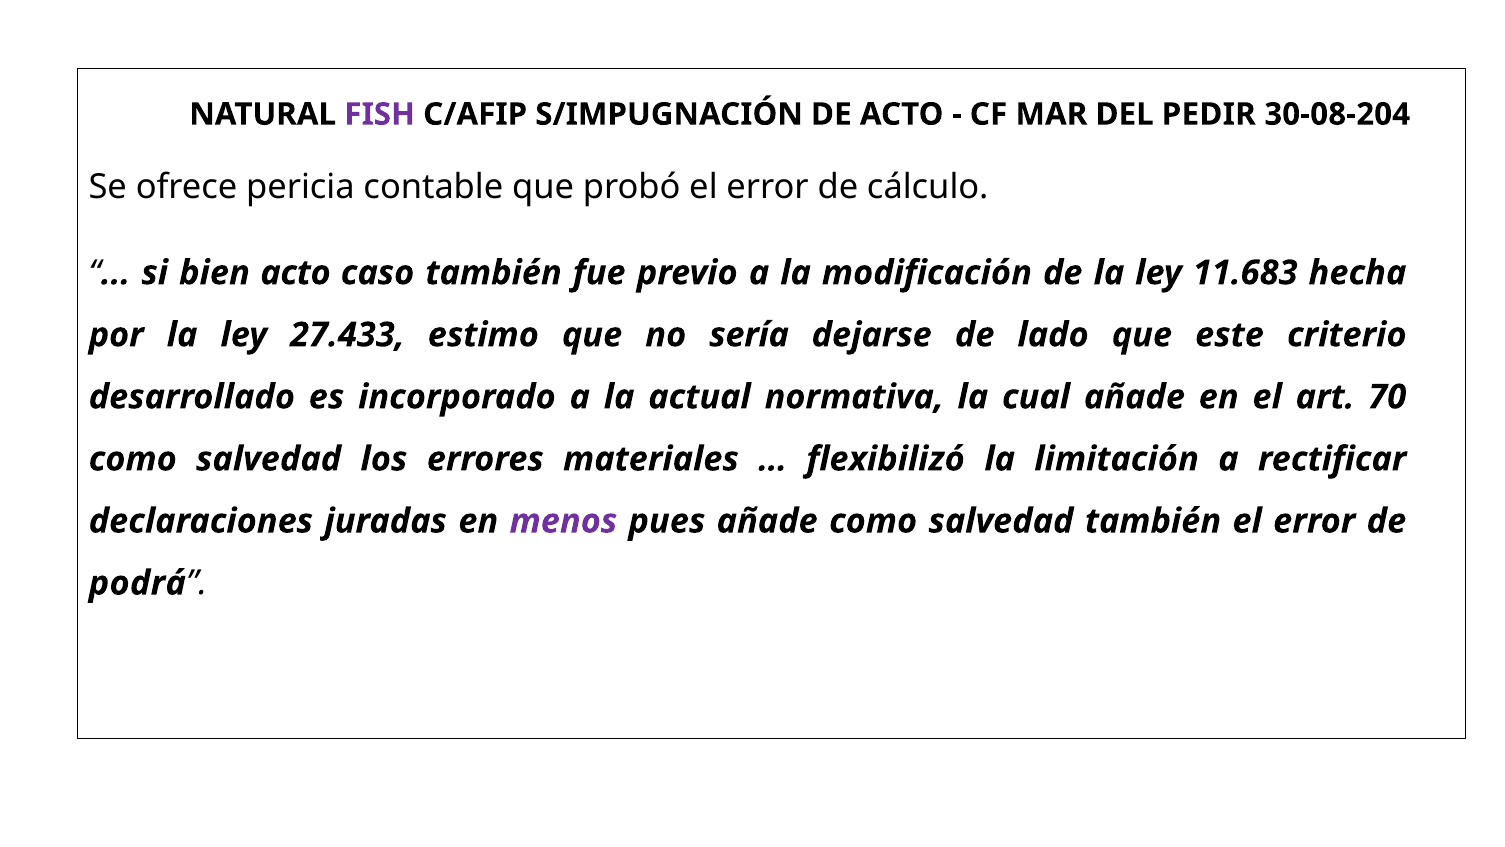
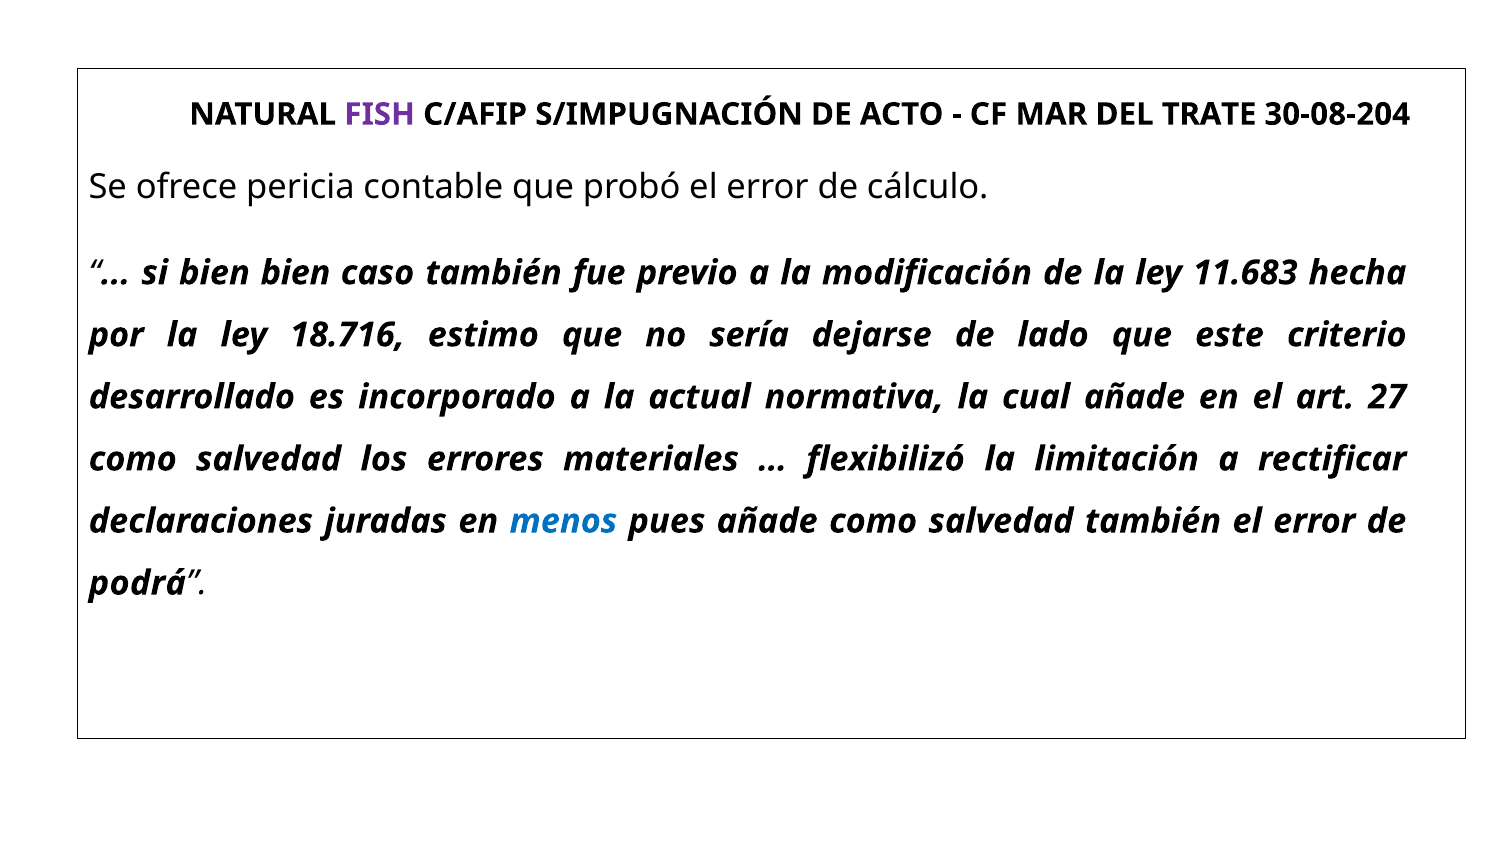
PEDIR: PEDIR -> TRATE
bien acto: acto -> bien
27.433: 27.433 -> 18.716
70: 70 -> 27
menos colour: purple -> blue
